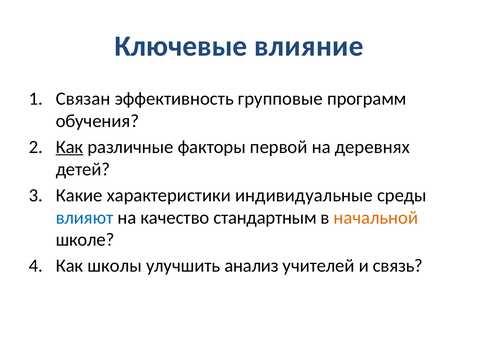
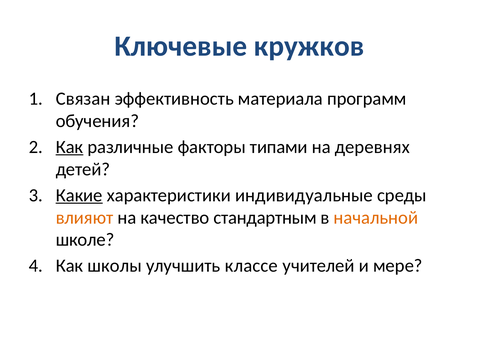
влияние: влияние -> кружков
групповые: групповые -> материала
первой: первой -> типами
Какие underline: none -> present
влияют colour: blue -> orange
анализ: анализ -> классе
связь: связь -> мере
